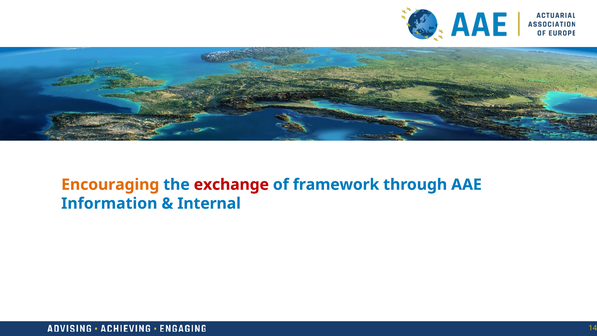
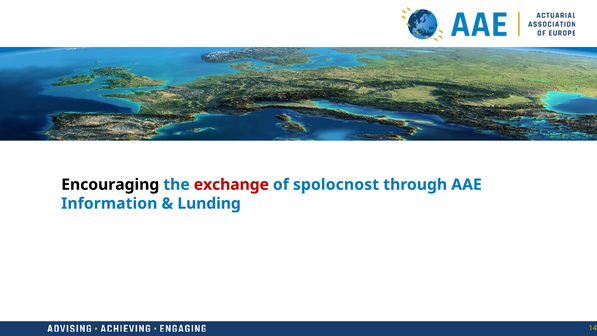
Encouraging colour: orange -> black
framework: framework -> spolocnost
Internal: Internal -> Lunding
